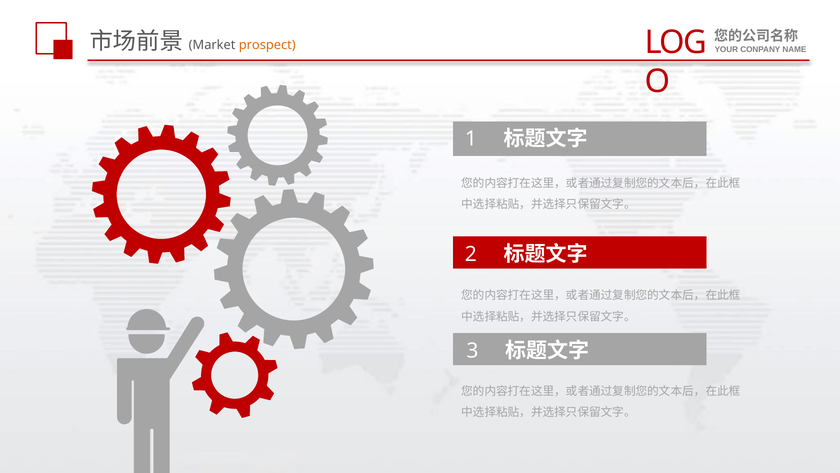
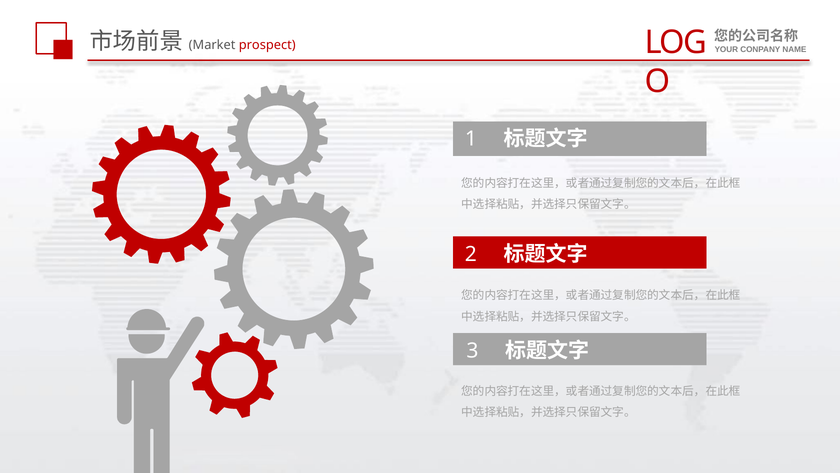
prospect colour: orange -> red
